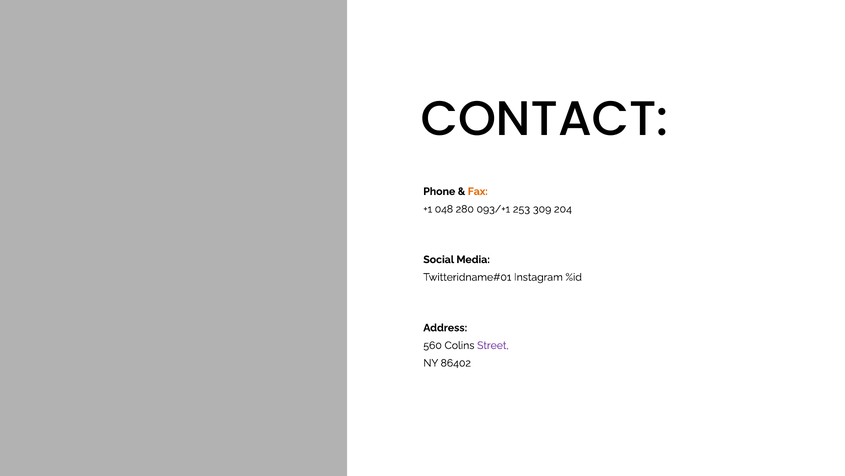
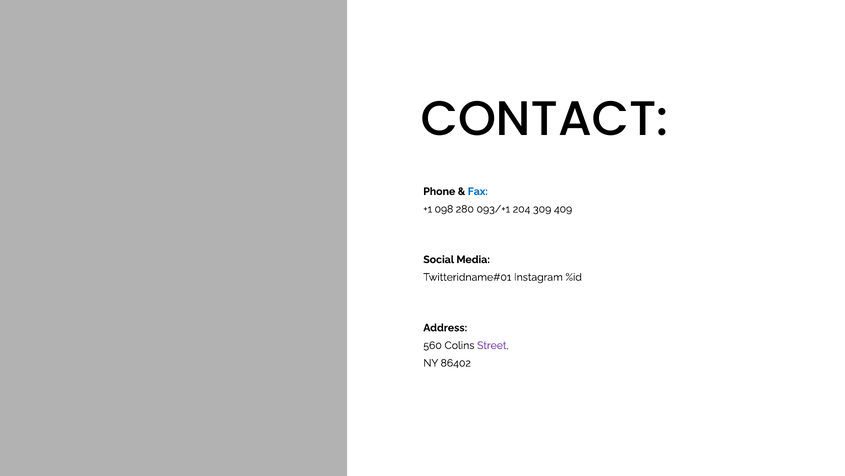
Fax colour: orange -> blue
048: 048 -> 098
253: 253 -> 204
204: 204 -> 409
